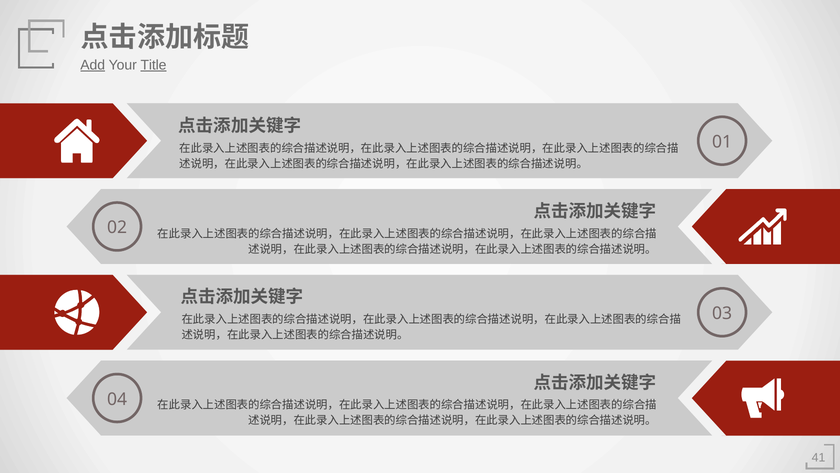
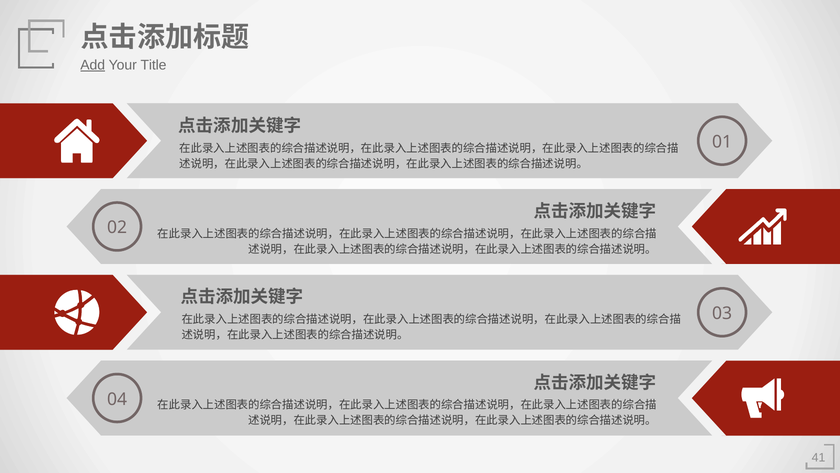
Title underline: present -> none
